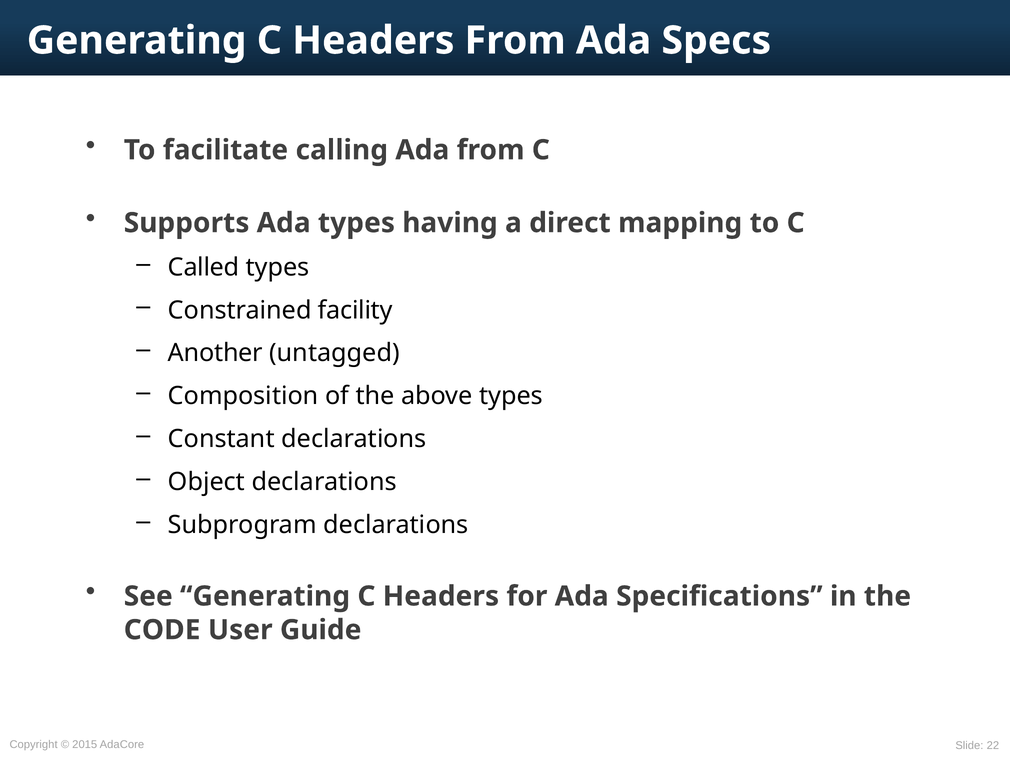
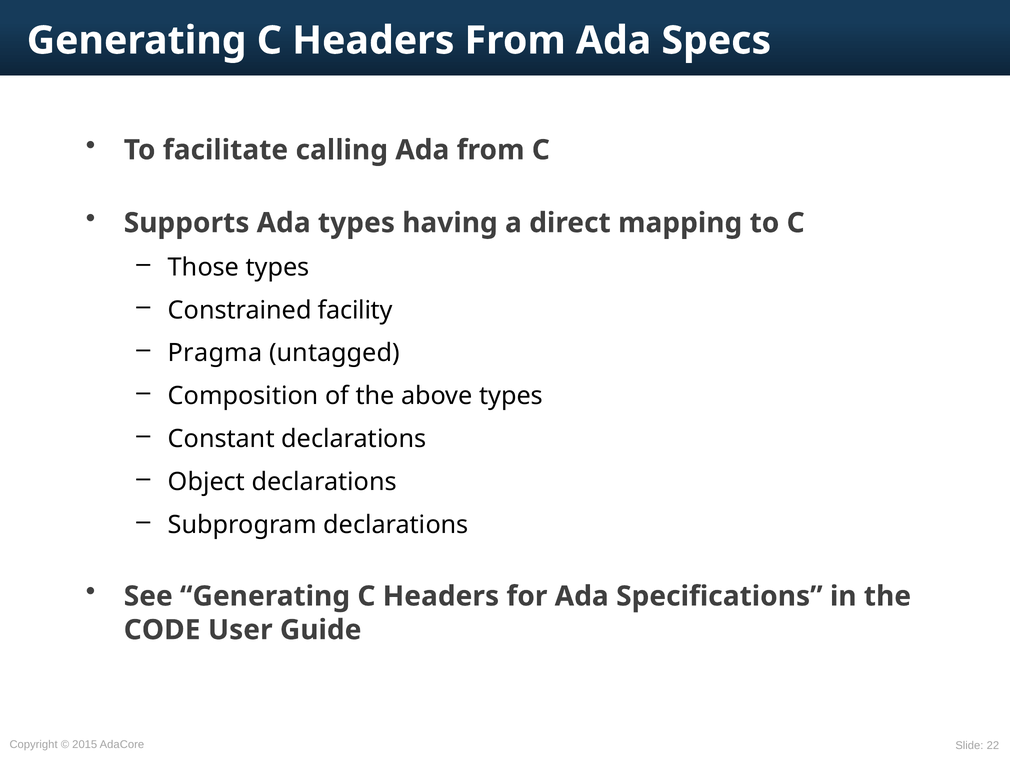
Called: Called -> Those
Another: Another -> Pragma
